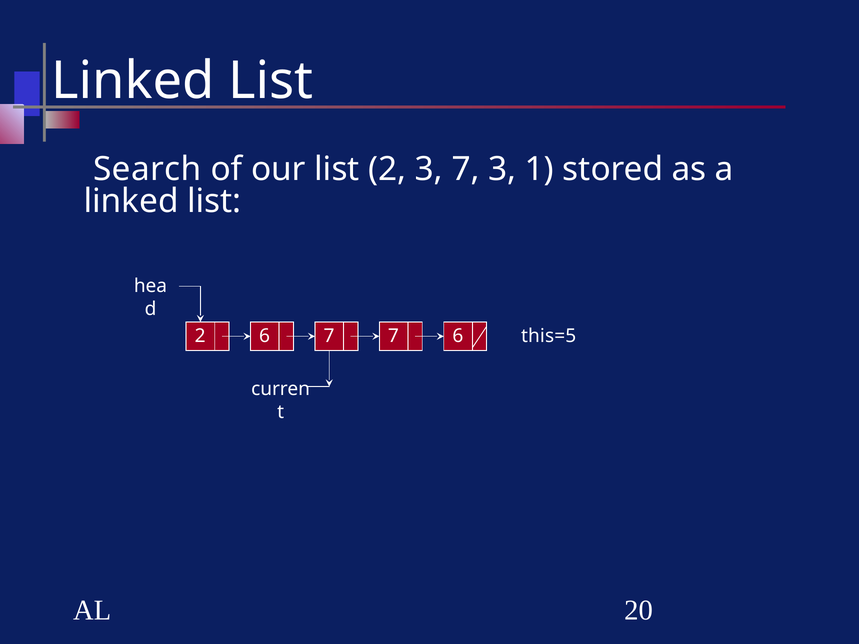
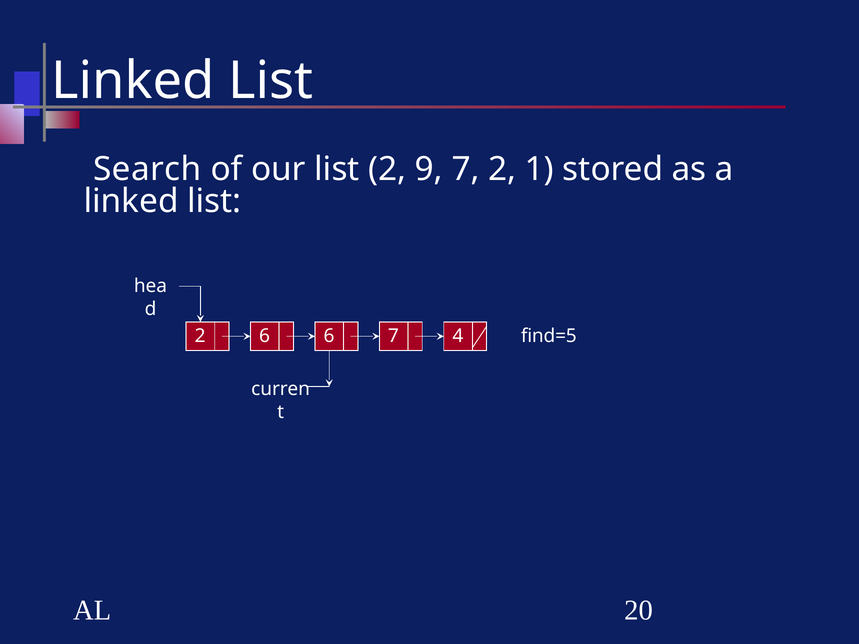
2 3: 3 -> 9
7 3: 3 -> 2
6 7: 7 -> 6
7 6: 6 -> 4
this=5: this=5 -> find=5
